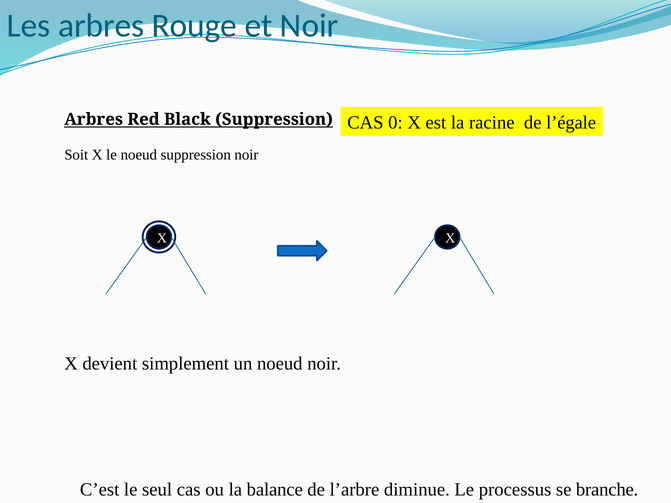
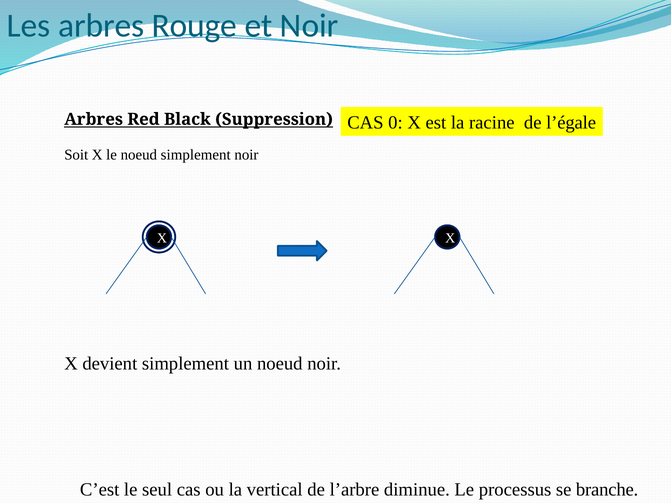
noeud suppression: suppression -> simplement
balance: balance -> vertical
